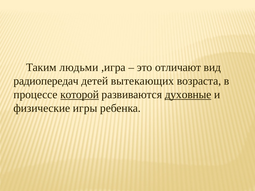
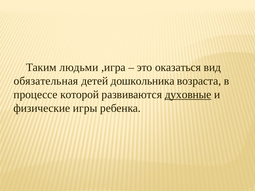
отличают: отличают -> оказаться
радиопередач: радиопередач -> обязательная
вытекающих: вытекающих -> дошкольника
которой underline: present -> none
